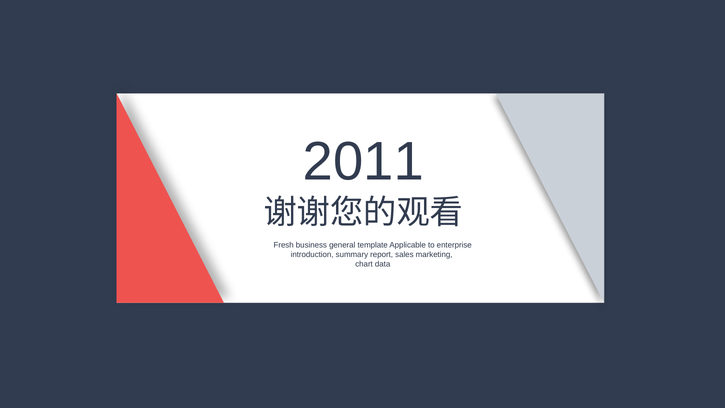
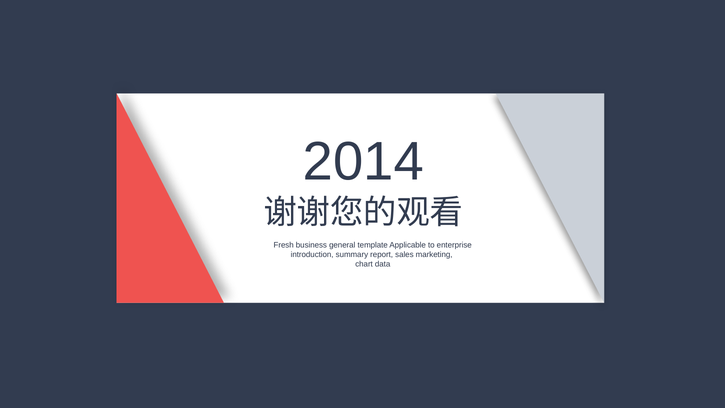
2011: 2011 -> 2014
